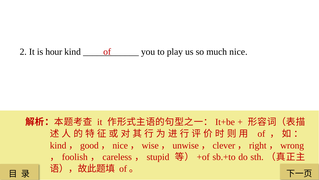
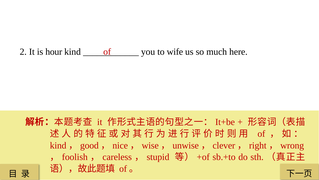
play: play -> wife
much nice: nice -> here
